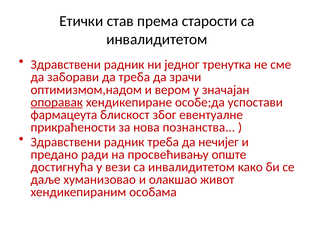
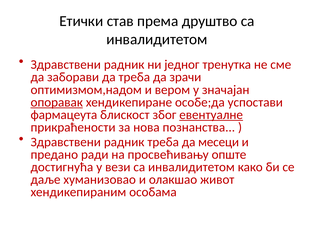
старости: старости -> друштво
евентуалне underline: none -> present
нечијег: нечијег -> месеци
